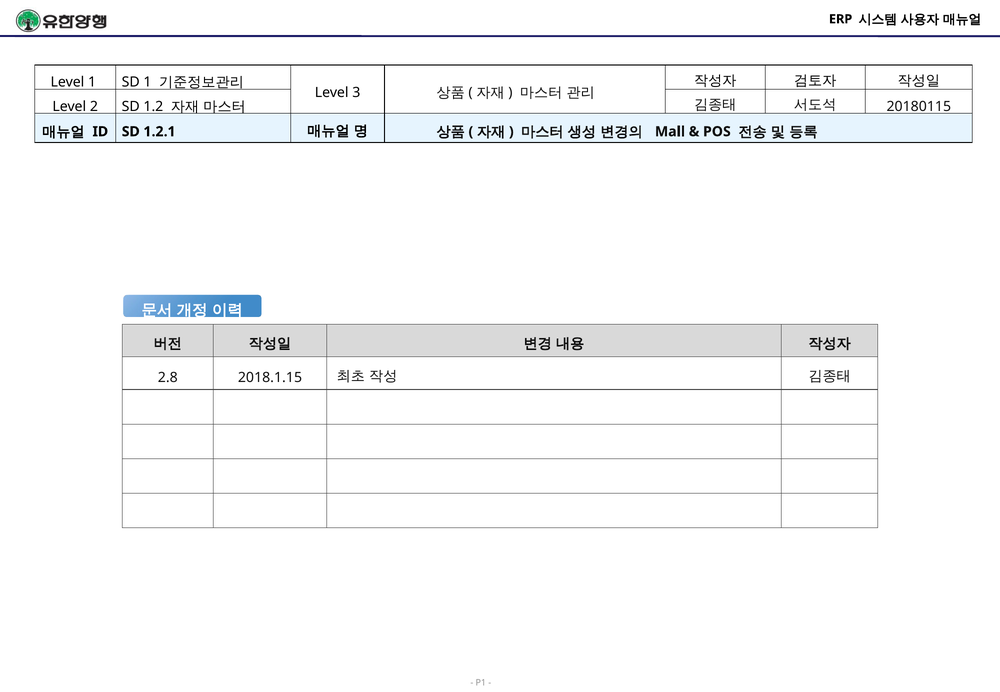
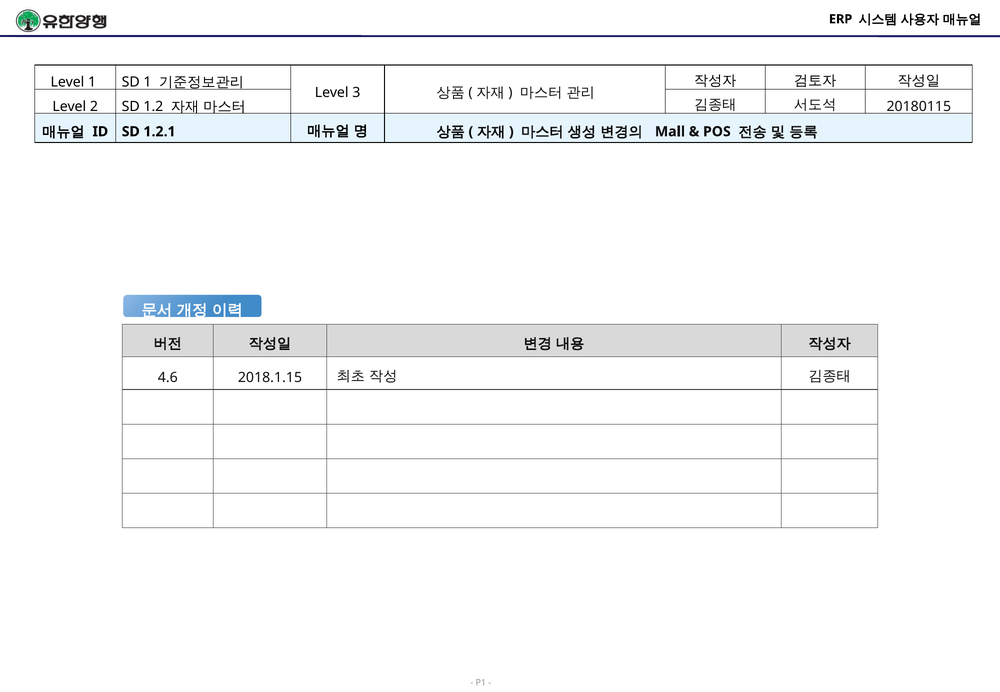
2.8: 2.8 -> 4.6
